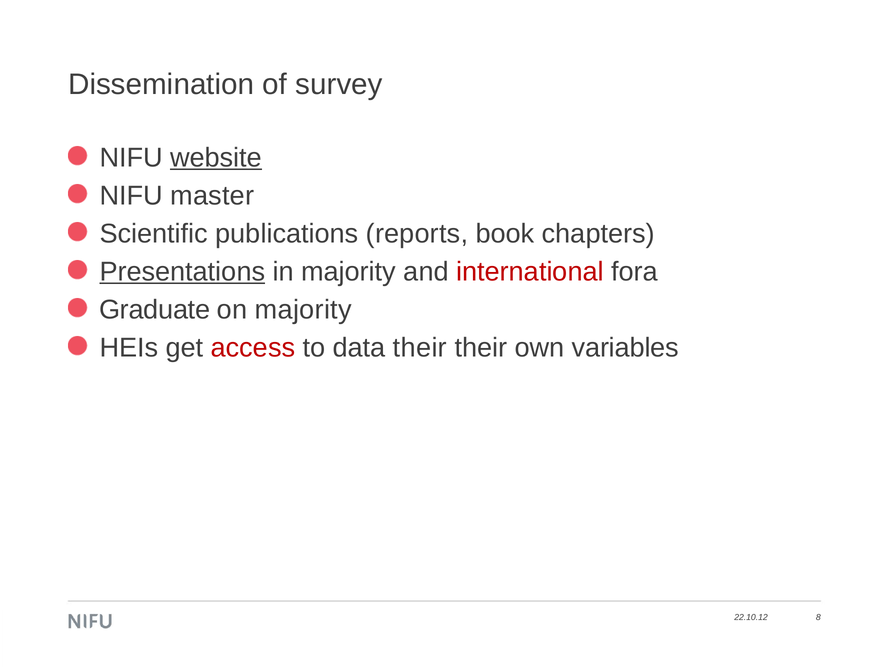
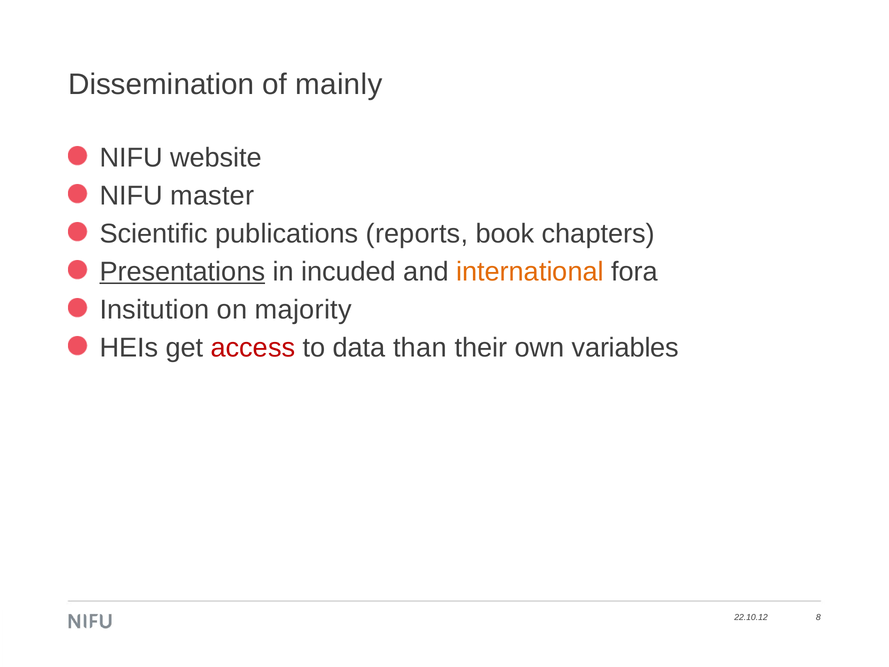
survey: survey -> mainly
website underline: present -> none
in majority: majority -> incuded
international colour: red -> orange
Graduate: Graduate -> Insitution
data their: their -> than
